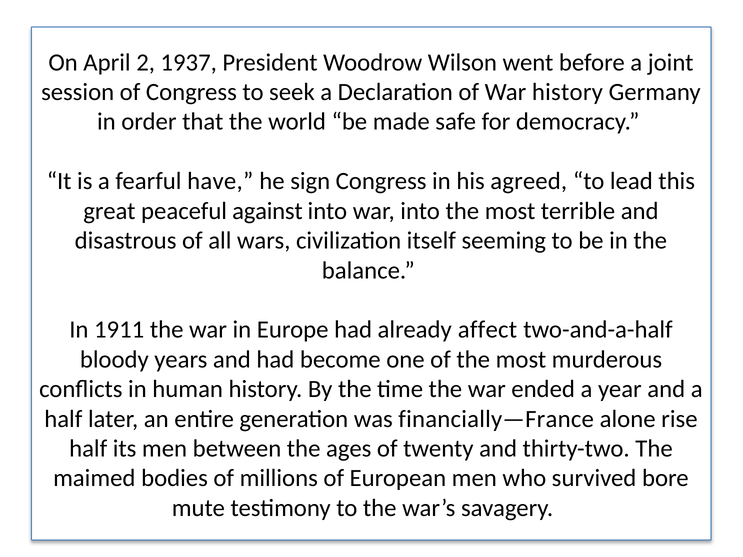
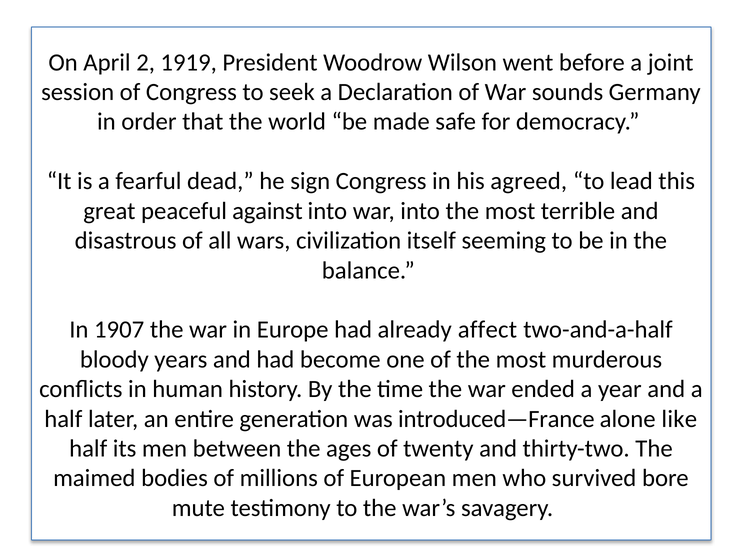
1937: 1937 -> 1919
War history: history -> sounds
have: have -> dead
1911: 1911 -> 1907
financially—France: financially—France -> introduced—France
rise: rise -> like
